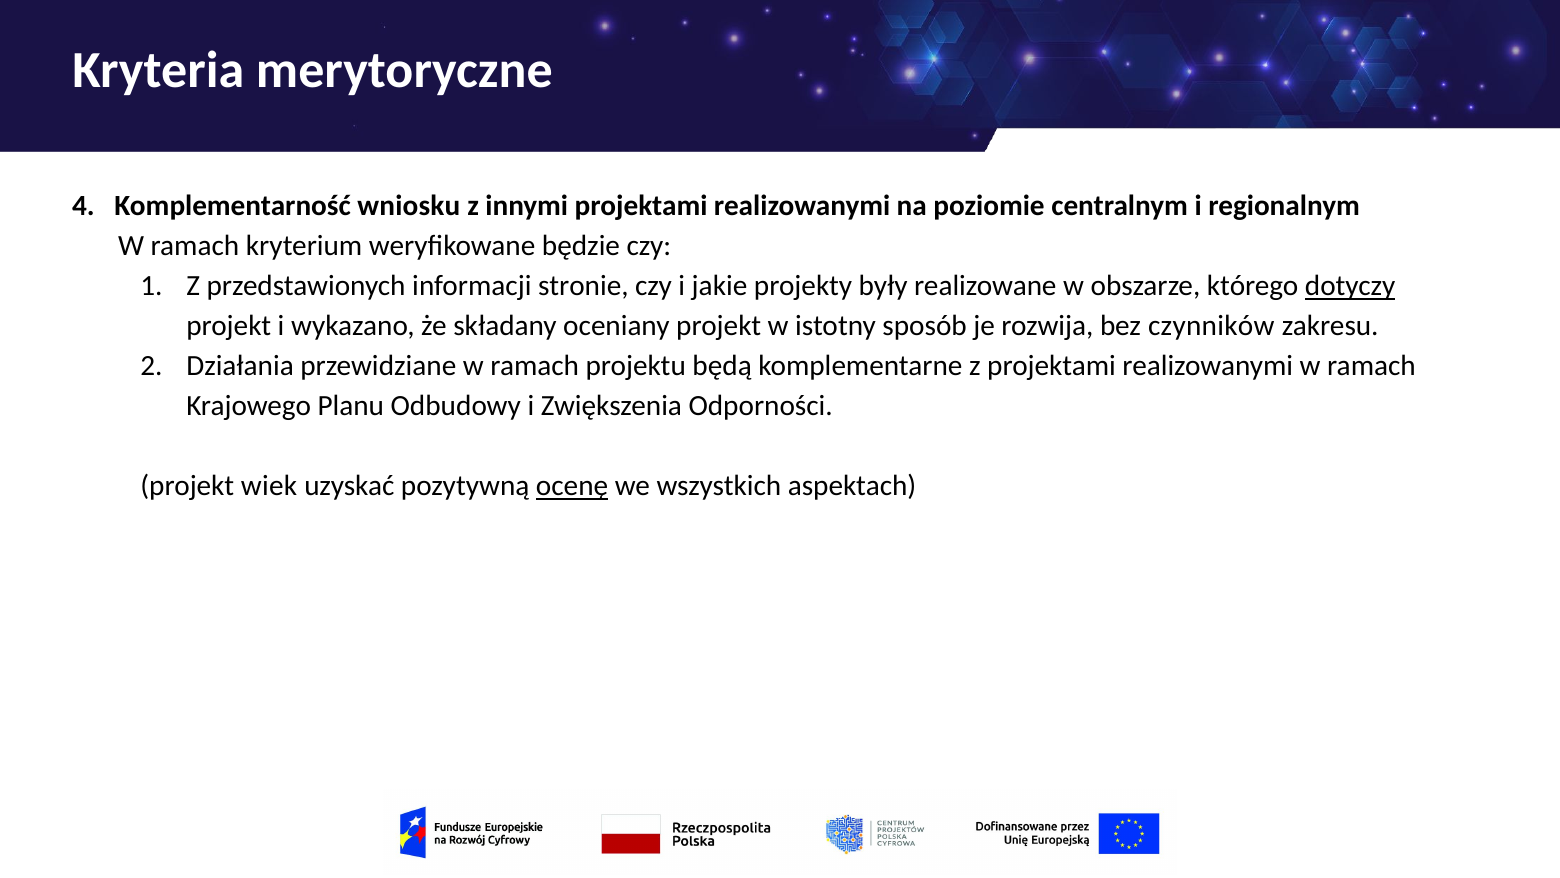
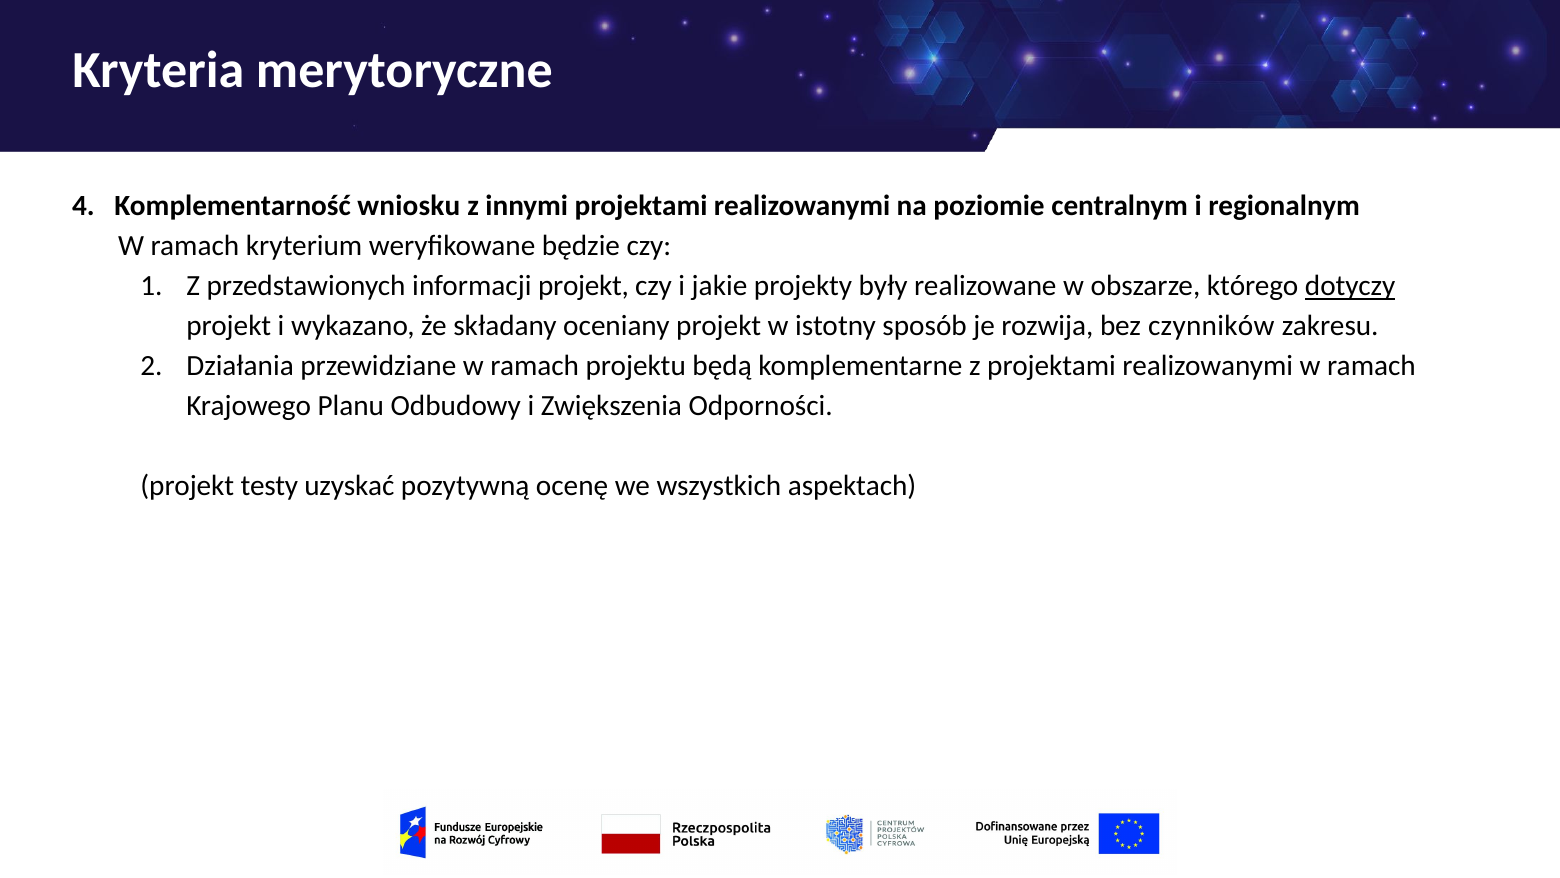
informacji stronie: stronie -> projekt
wiek: wiek -> testy
ocenę underline: present -> none
